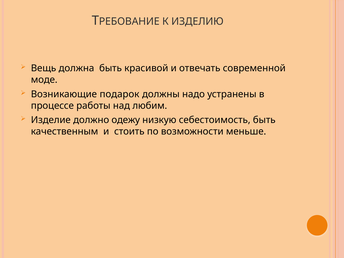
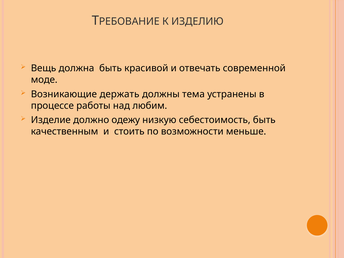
подарок: подарок -> держать
надо: надо -> тема
